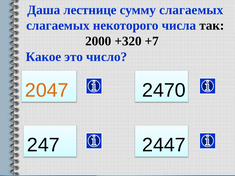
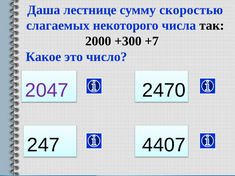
сумму слагаемых: слагаемых -> скоростью
+320: +320 -> +300
2047 colour: orange -> purple
2447: 2447 -> 4407
